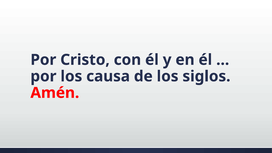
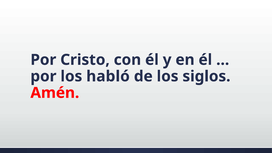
causa: causa -> habló
